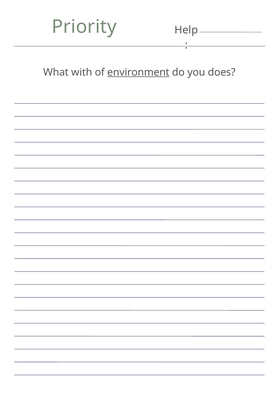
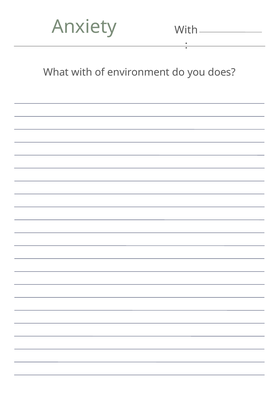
Priority: Priority -> Anxiety
Help at (186, 30): Help -> With
environment underline: present -> none
